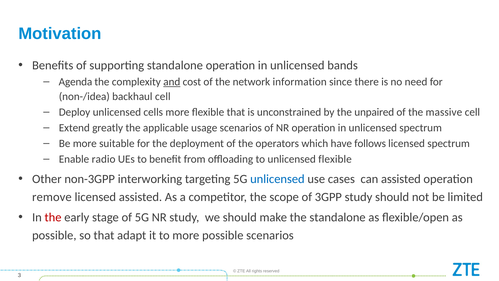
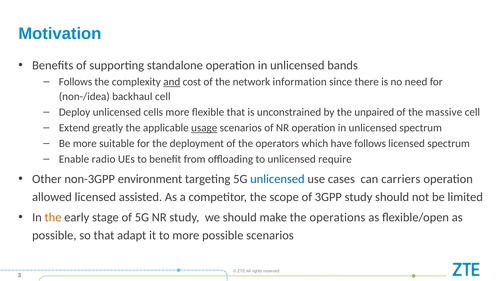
Agenda at (75, 82): Agenda -> Follows
usage underline: none -> present
unlicensed flexible: flexible -> require
interworking: interworking -> environment
can assisted: assisted -> carriers
remove: remove -> allowed
the at (53, 217) colour: red -> orange
the standalone: standalone -> operations
